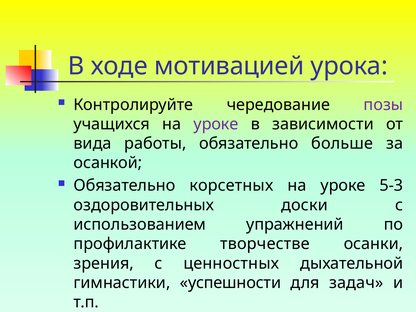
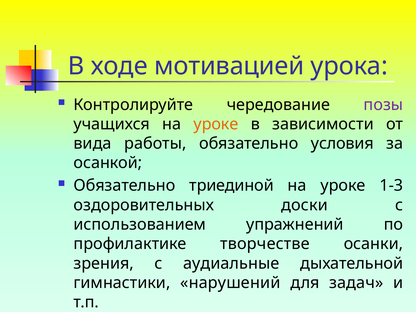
уроке at (216, 124) colour: purple -> orange
больше: больше -> условия
корсетных: корсетных -> триединой
5-3: 5-3 -> 1-3
ценностных: ценностных -> аудиальные
успешности: успешности -> нарушений
